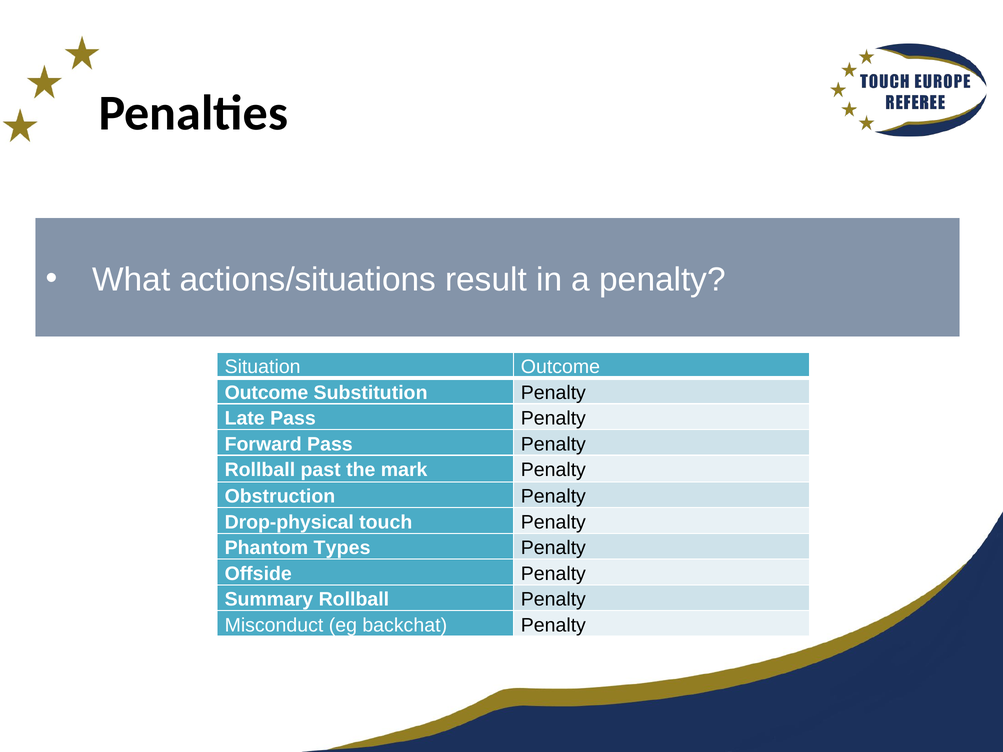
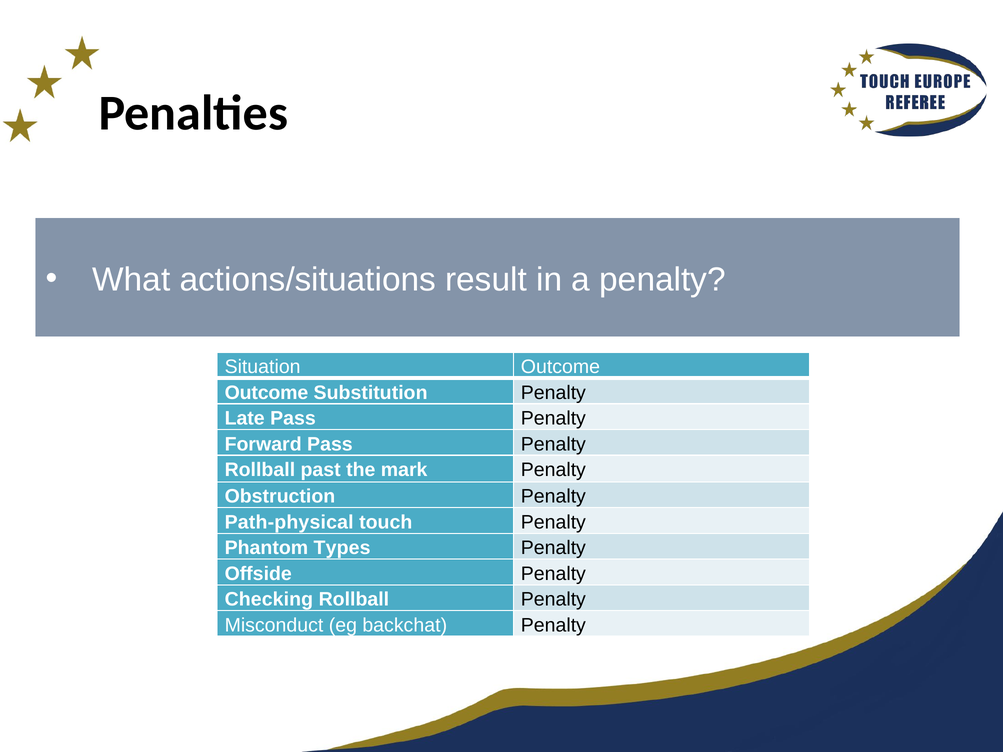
Drop-physical: Drop-physical -> Path-physical
Summary: Summary -> Checking
